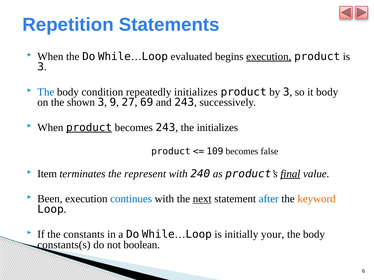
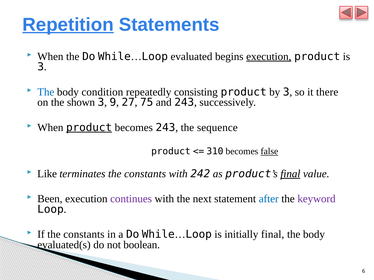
Repetition underline: none -> present
repeatedly initializes: initializes -> consisting
it body: body -> there
69: 69 -> 75
the initializes: initializes -> sequence
109: 109 -> 310
false underline: none -> present
Item: Item -> Like
terminates the represent: represent -> constants
240: 240 -> 242
continues colour: blue -> purple
next underline: present -> none
keyword colour: orange -> purple
initially your: your -> final
constants(s: constants(s -> evaluated(s
